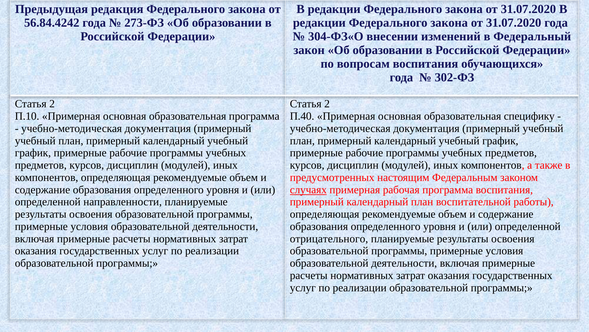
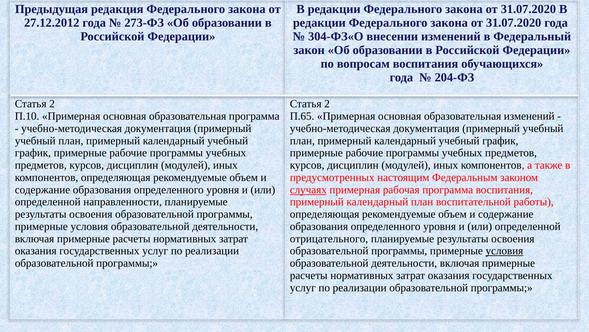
56.84.4242: 56.84.4242 -> 27.12.2012
302-ФЗ: 302-ФЗ -> 204-ФЗ
П.40: П.40 -> П.65
образовательная специфику: специфику -> изменений
условия at (504, 250) underline: none -> present
